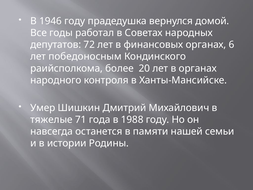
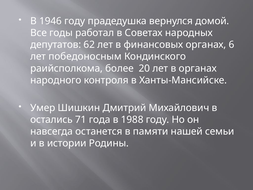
72: 72 -> 62
тяжелые: тяжелые -> остались
